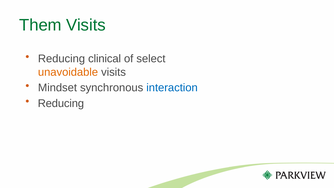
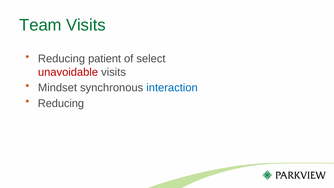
Them: Them -> Team
clinical: clinical -> patient
unavoidable colour: orange -> red
